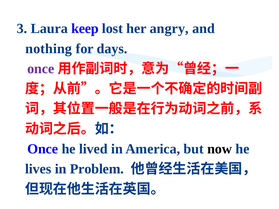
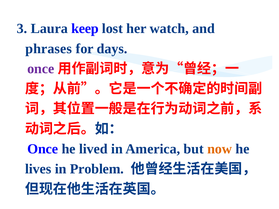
angry: angry -> watch
nothing: nothing -> phrases
now colour: black -> orange
